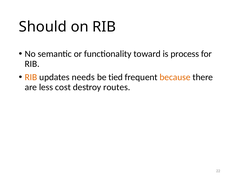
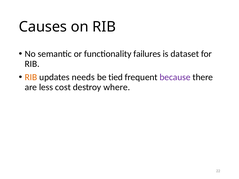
Should: Should -> Causes
toward: toward -> failures
process: process -> dataset
because colour: orange -> purple
routes: routes -> where
